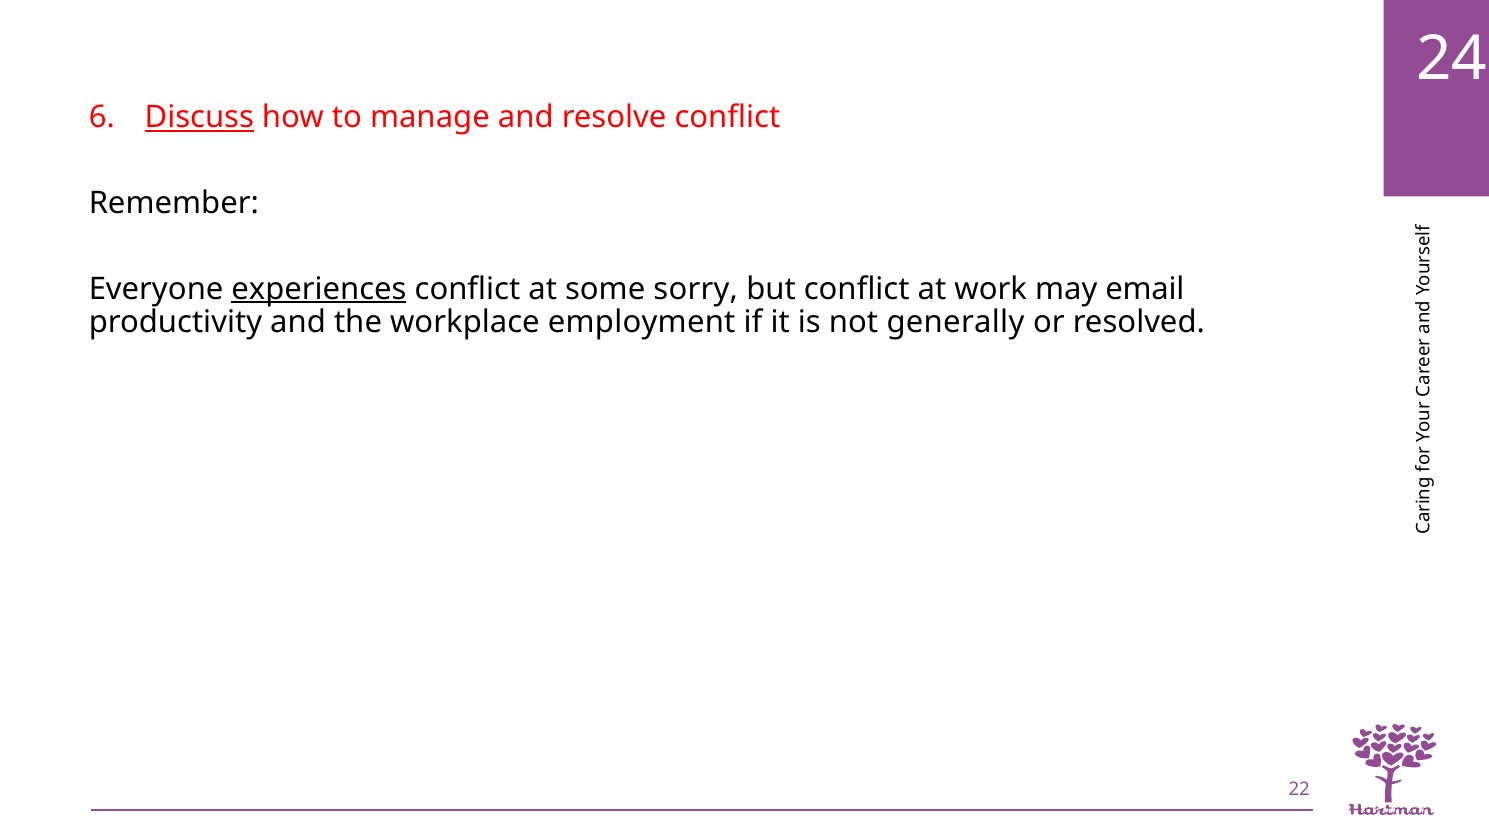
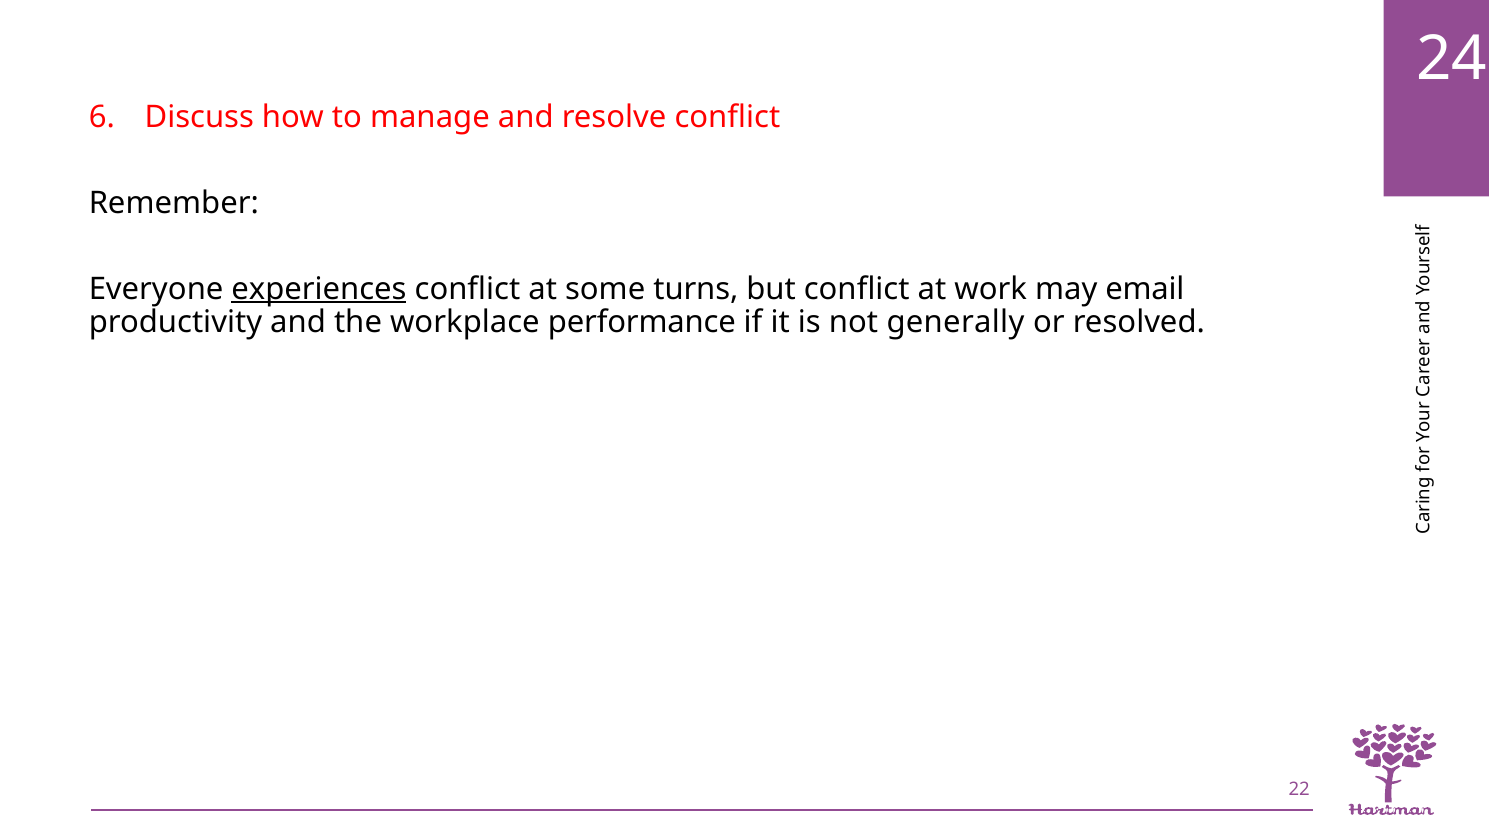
Discuss underline: present -> none
sorry: sorry -> turns
employment: employment -> performance
